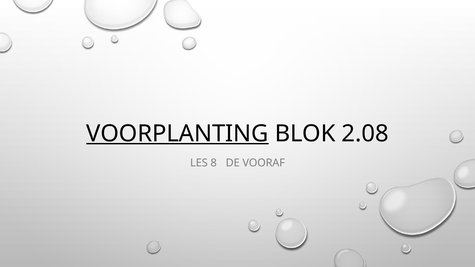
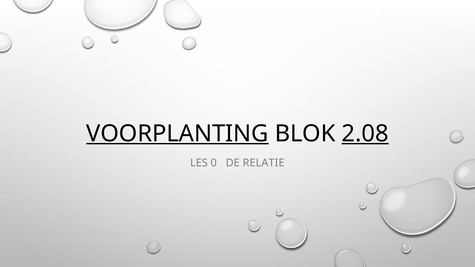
2.08 underline: none -> present
8: 8 -> 0
VOORAF: VOORAF -> RELATIE
